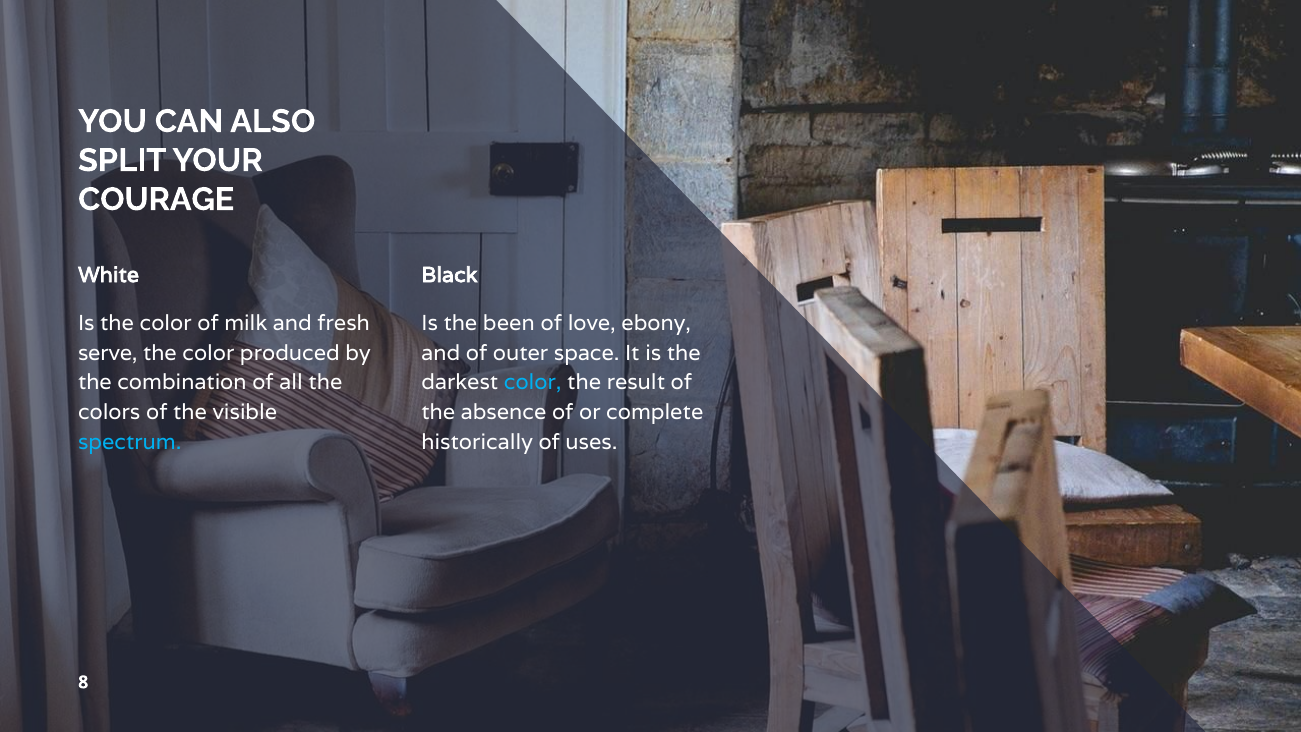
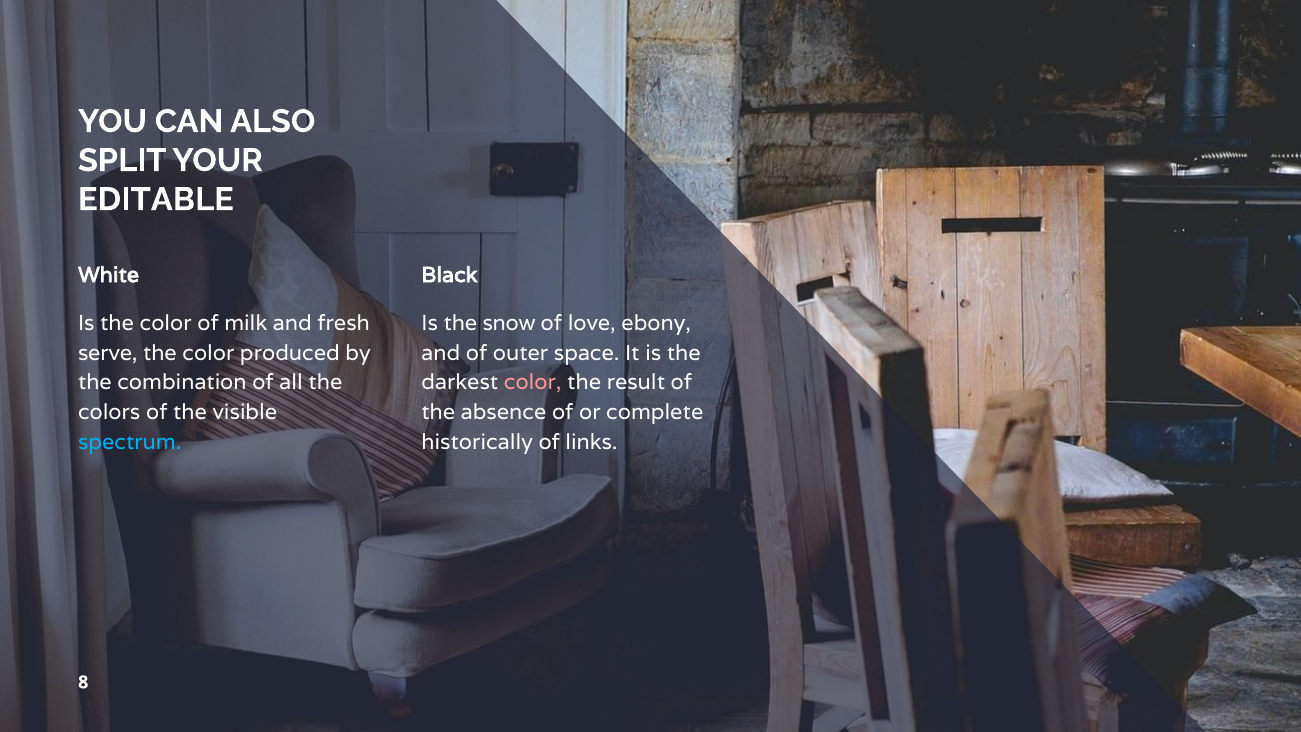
COURAGE: COURAGE -> EDITABLE
been: been -> snow
color at (533, 383) colour: light blue -> pink
uses: uses -> links
